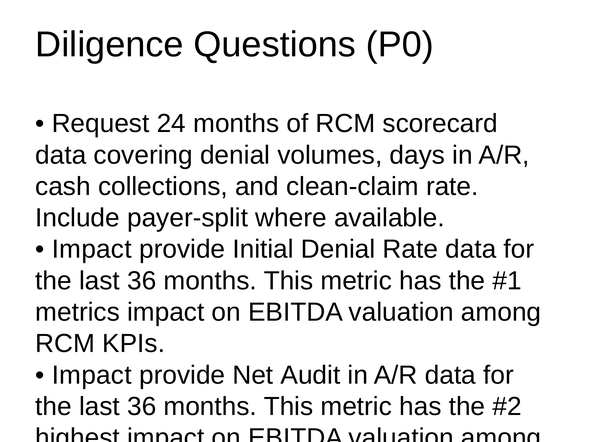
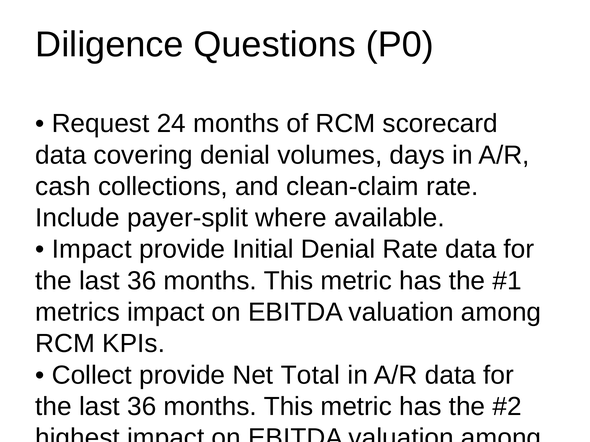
Impact at (92, 376): Impact -> Collect
Audit: Audit -> Total
